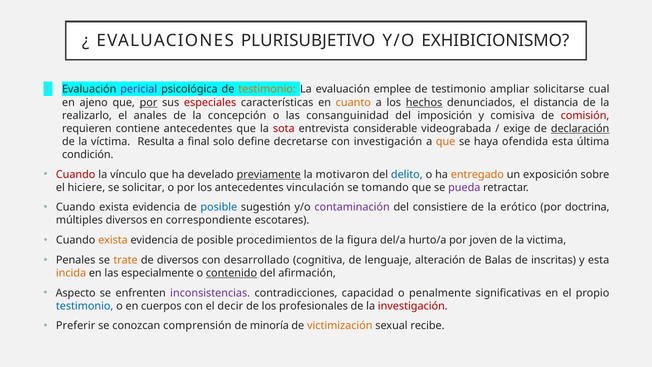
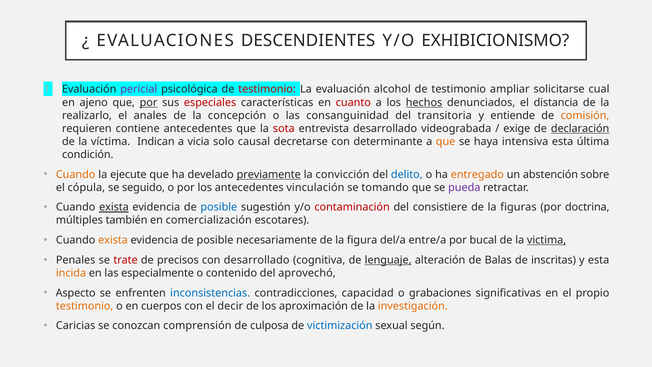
PLURISUBJETIVO: PLURISUBJETIVO -> DESCENDIENTES
testimonio at (267, 89) colour: orange -> red
emplee: emplee -> alcohol
cuanto colour: orange -> red
imposición: imposición -> transitoria
comisiva: comisiva -> entiende
comisión colour: red -> orange
entrevista considerable: considerable -> desarrollado
Resulta: Resulta -> Indican
final: final -> vicia
define: define -> causal
con investigación: investigación -> determinante
ofendida: ofendida -> intensiva
Cuando at (76, 174) colour: red -> orange
vínculo: vínculo -> ejecute
motivaron: motivaron -> convicción
exposición: exposición -> abstención
hiciere: hiciere -> cópula
solicitar: solicitar -> seguido
exista at (114, 207) underline: none -> present
contaminación colour: purple -> red
erótico: erótico -> figuras
múltiples diversos: diversos -> también
correspondiente: correspondiente -> comercialización
procedimientos: procedimientos -> necesariamente
hurto/a: hurto/a -> entre/a
joven: joven -> bucal
victima underline: none -> present
trate colour: orange -> red
de diversos: diversos -> precisos
lenguaje underline: none -> present
contenido underline: present -> none
afirmación: afirmación -> aprovechó
inconsistencias colour: purple -> blue
penalmente: penalmente -> grabaciones
testimonio at (85, 306) colour: blue -> orange
profesionales: profesionales -> aproximación
investigación at (413, 306) colour: red -> orange
Preferir: Preferir -> Caricias
minoría: minoría -> culposa
victimización colour: orange -> blue
recibe: recibe -> según
